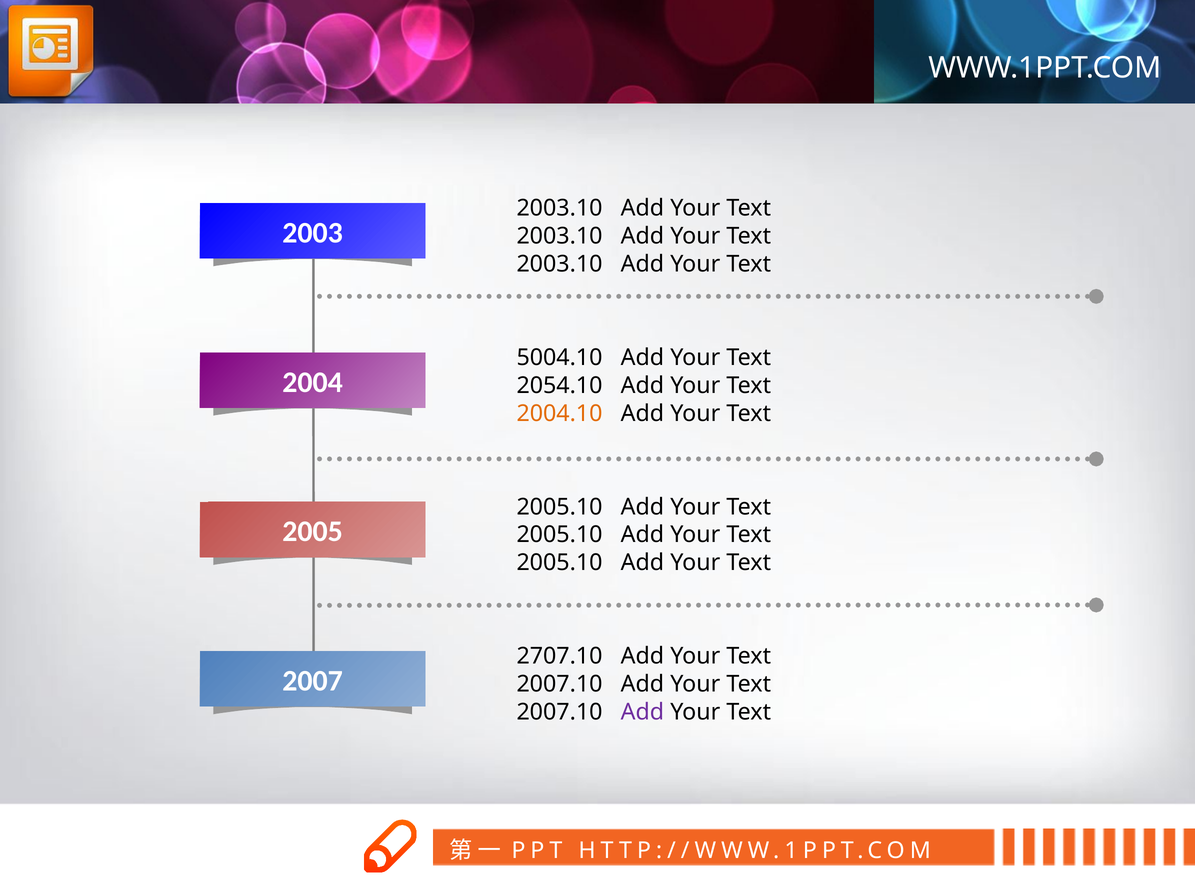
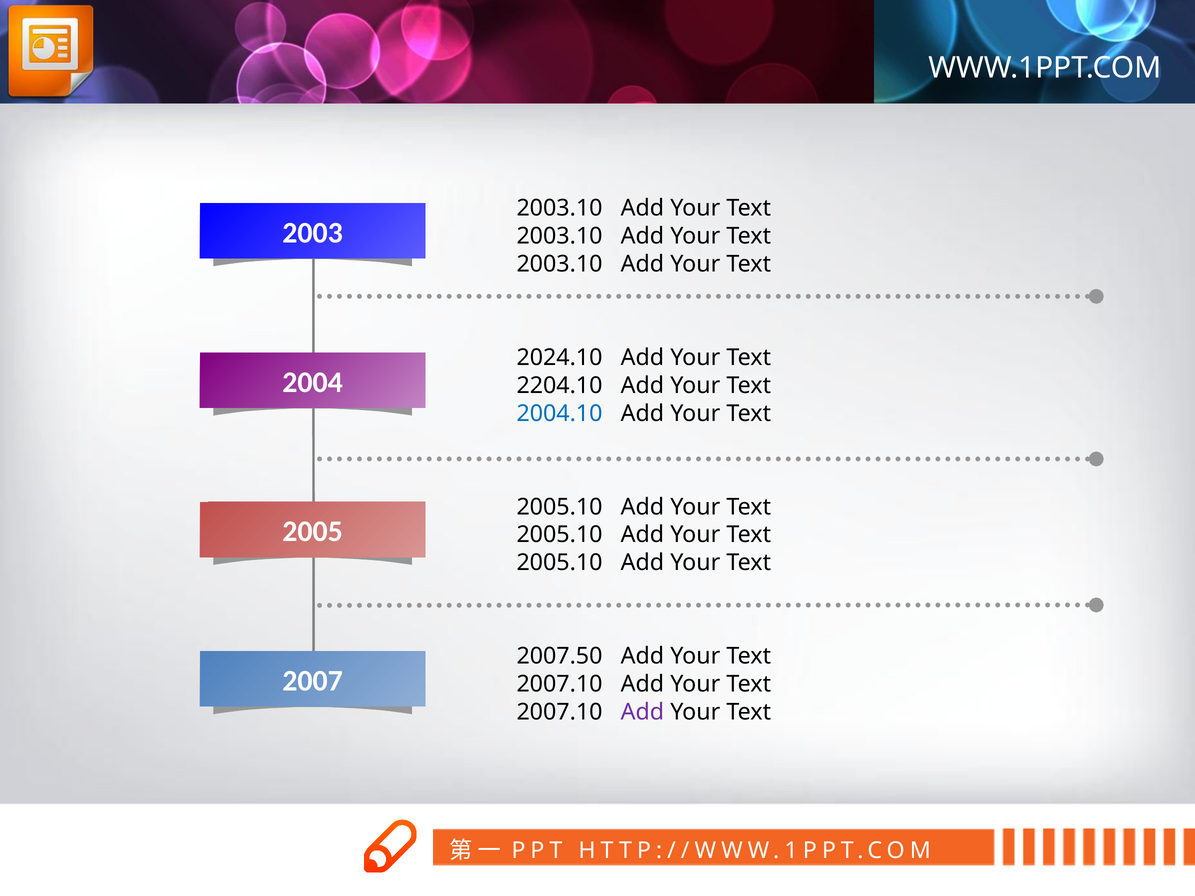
5004.10: 5004.10 -> 2024.10
2054.10: 2054.10 -> 2204.10
2004.10 colour: orange -> blue
2707.10: 2707.10 -> 2007.50
